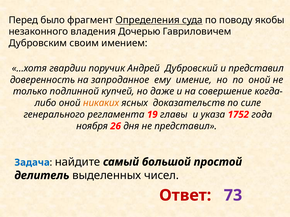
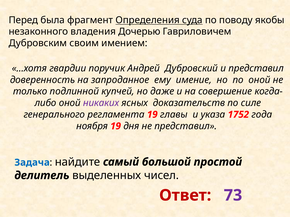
было: было -> была
никаких colour: orange -> purple
ноября 26: 26 -> 19
